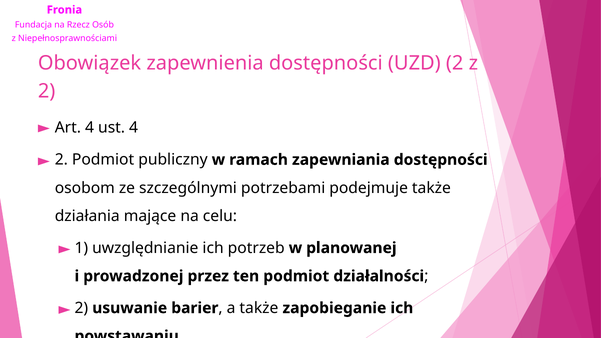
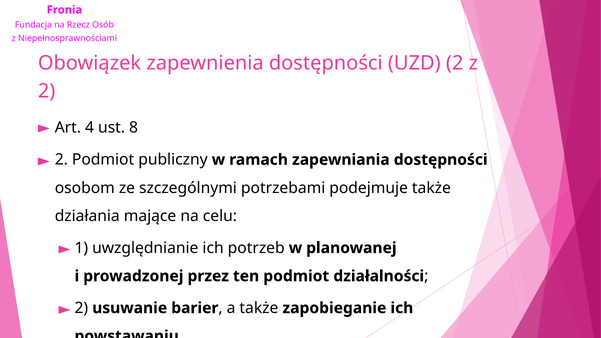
ust 4: 4 -> 8
